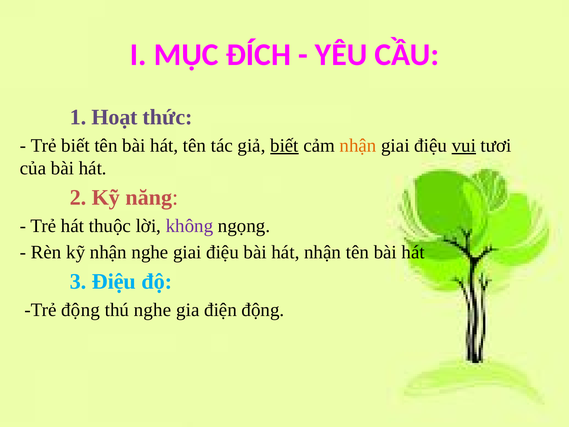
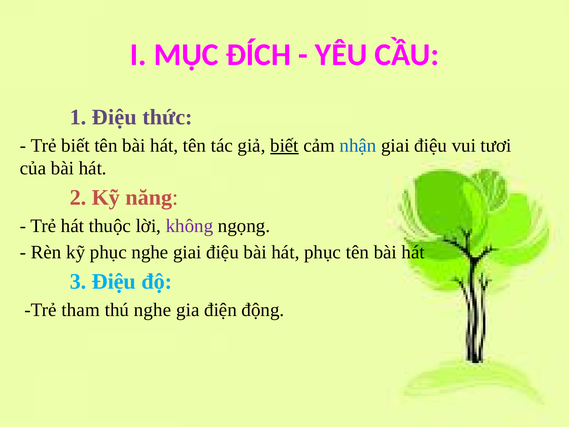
1 Hoạt: Hoạt -> Điệu
nhận at (358, 145) colour: orange -> blue
vui underline: present -> none
kỹ nhận: nhận -> phục
hát nhận: nhận -> phục
Trẻ động: động -> tham
